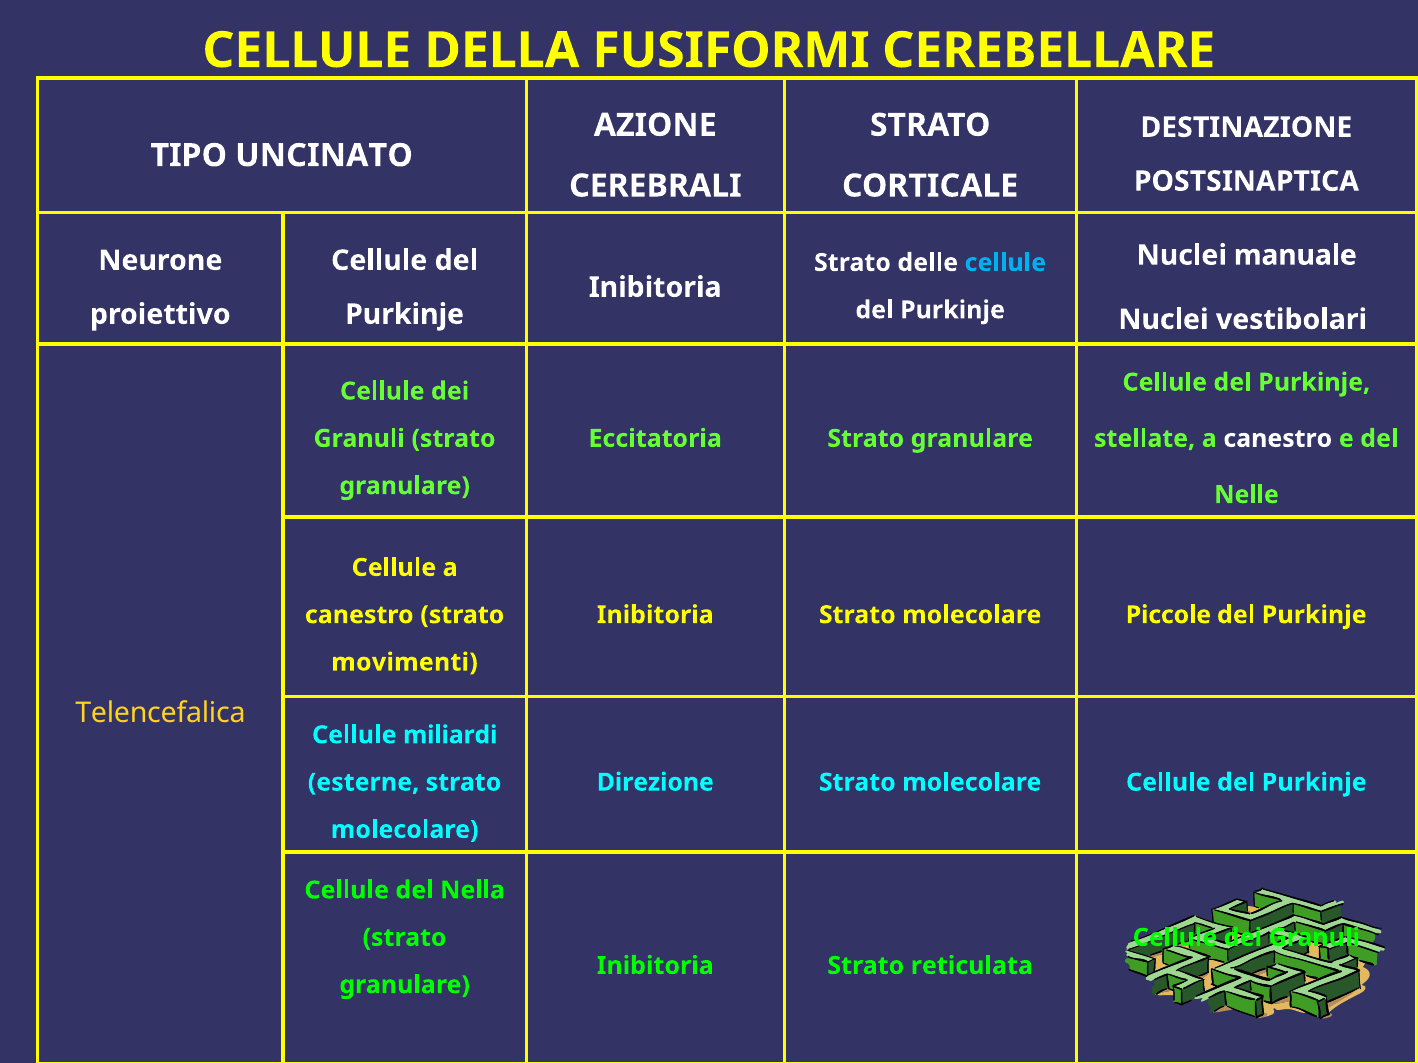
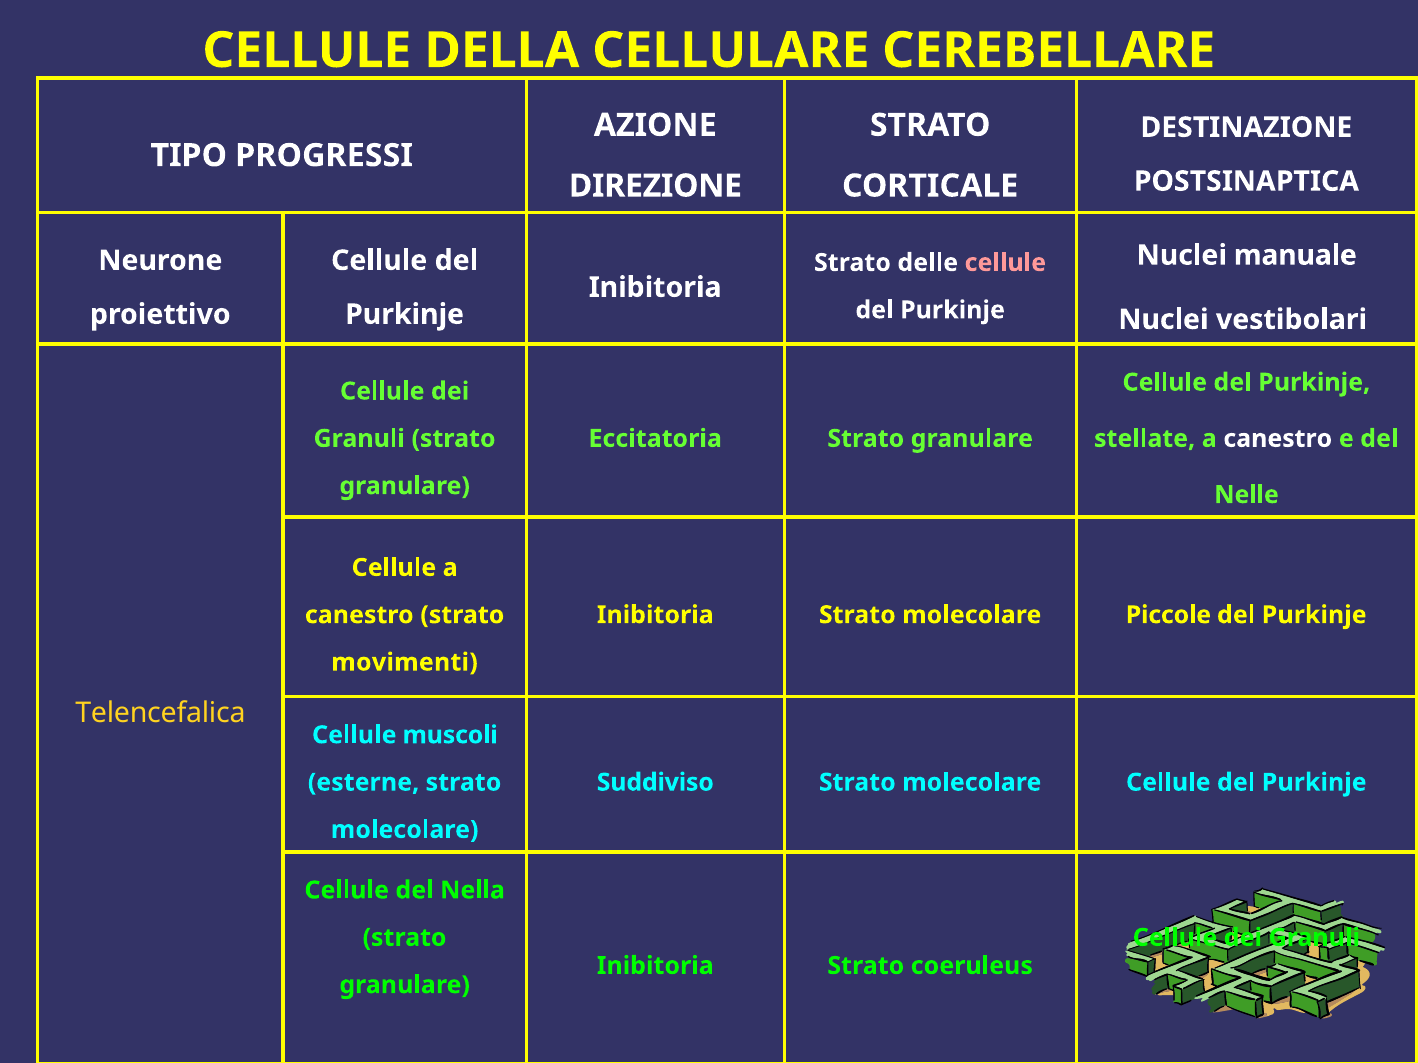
FUSIFORMI: FUSIFORMI -> CELLULARE
UNCINATO: UNCINATO -> PROGRESSI
CEREBRALI: CEREBRALI -> DIREZIONE
cellule at (1005, 263) colour: light blue -> pink
miliardi: miliardi -> muscoli
Direzione: Direzione -> Suddiviso
reticulata: reticulata -> coeruleus
